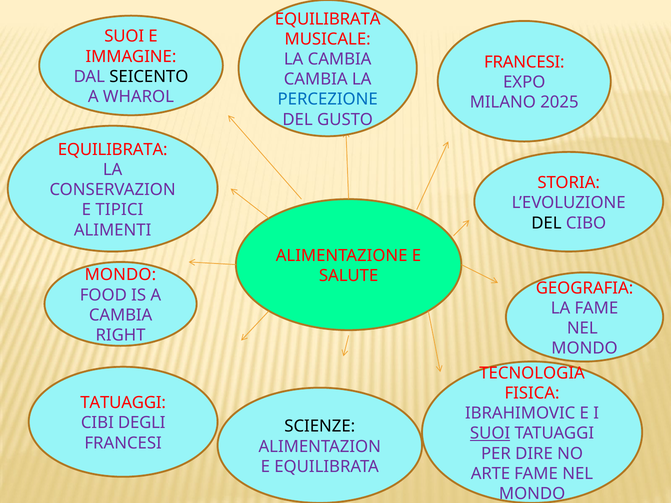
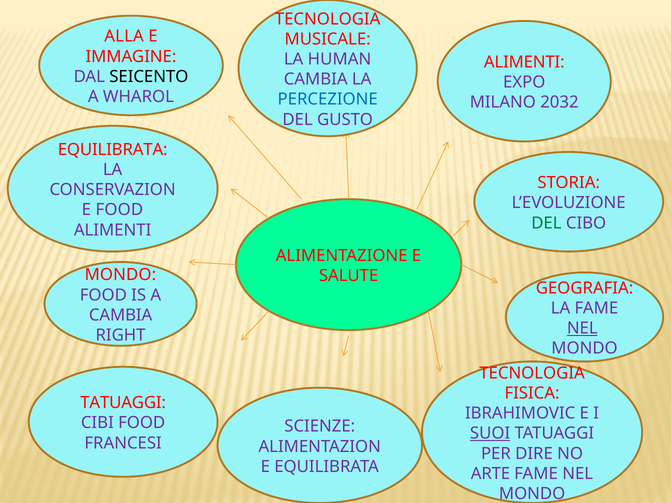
EQUILIBRATA at (328, 19): EQUILIBRATA -> TECNOLOGIA
SUOI at (124, 36): SUOI -> ALLA
LA CAMBIA: CAMBIA -> HUMAN
FRANCESI at (524, 62): FRANCESI -> ALIMENTI
2025: 2025 -> 2032
E TIPICI: TIPICI -> FOOD
DEL at (546, 223) colour: black -> green
NEL at (582, 328) underline: none -> present
CIBI DEGLI: DEGLI -> FOOD
SCIENZE colour: black -> purple
